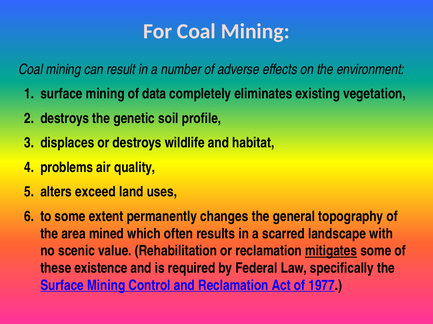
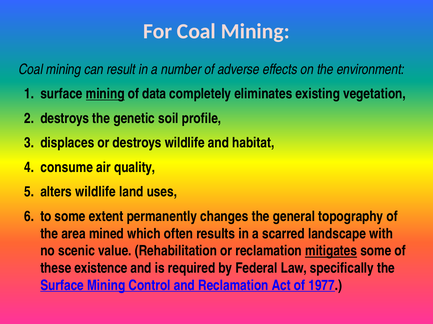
mining at (105, 94) underline: none -> present
problems: problems -> consume
alters exceed: exceed -> wildlife
